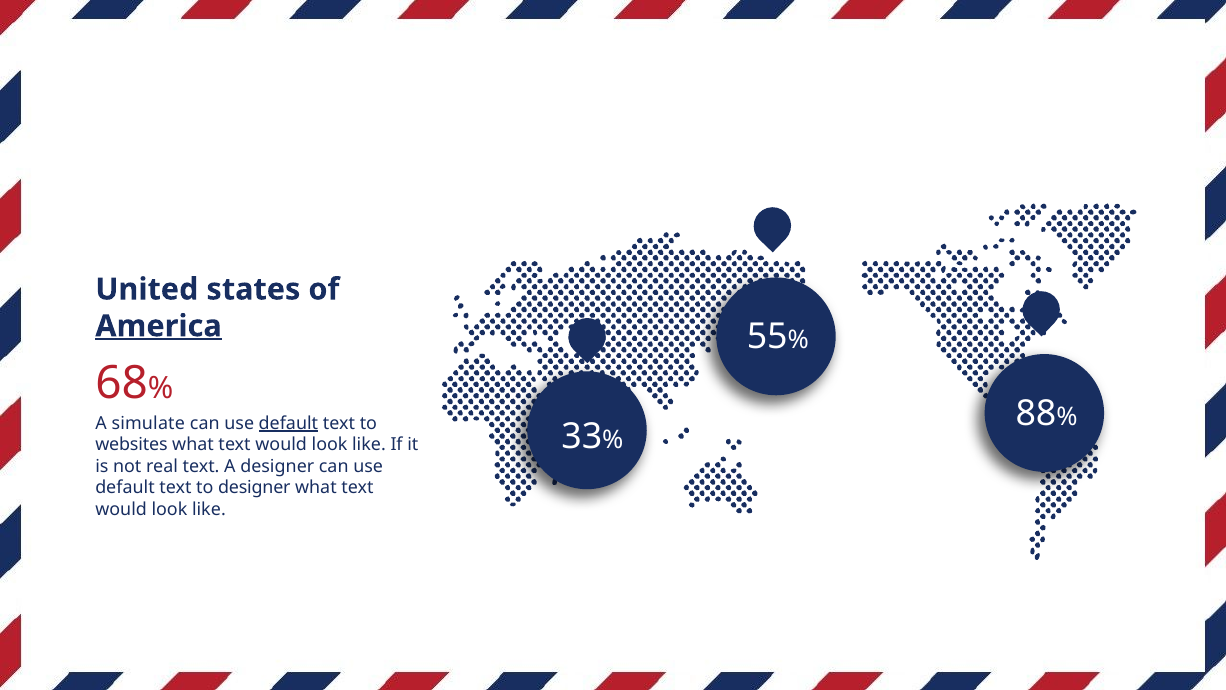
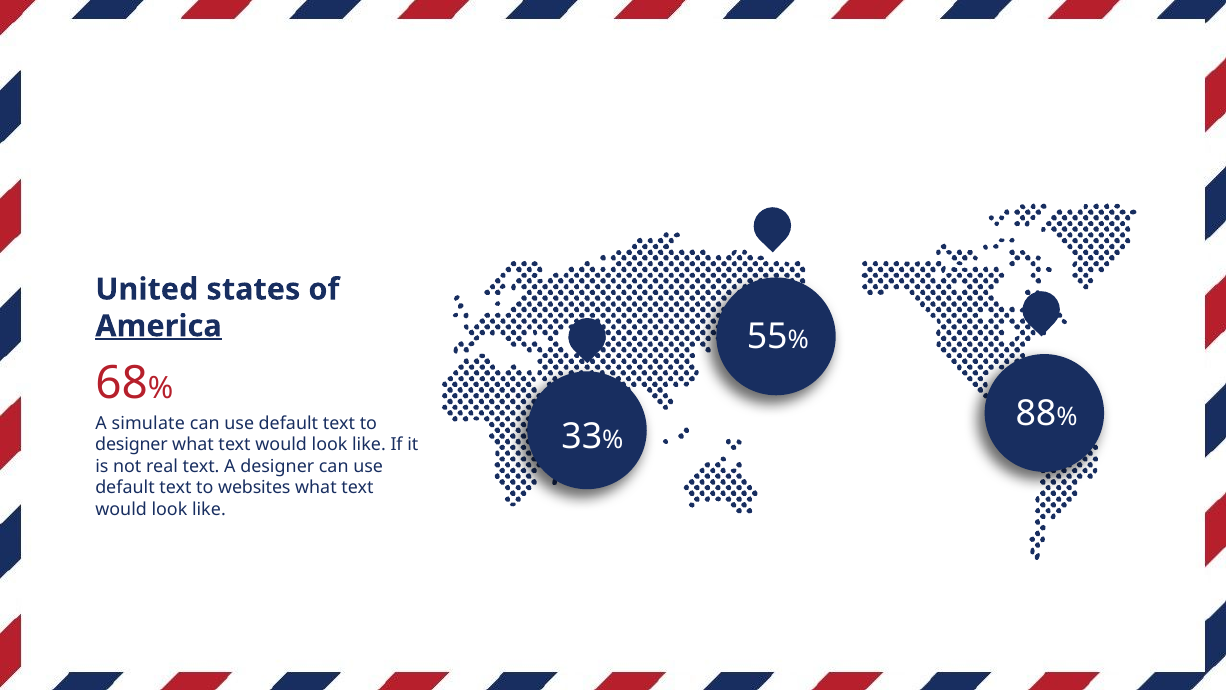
default at (288, 423) underline: present -> none
websites at (131, 445): websites -> designer
to designer: designer -> websites
